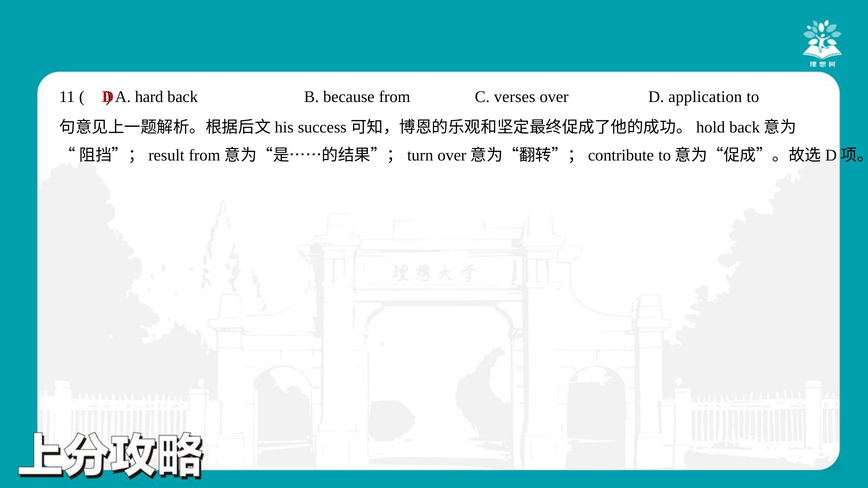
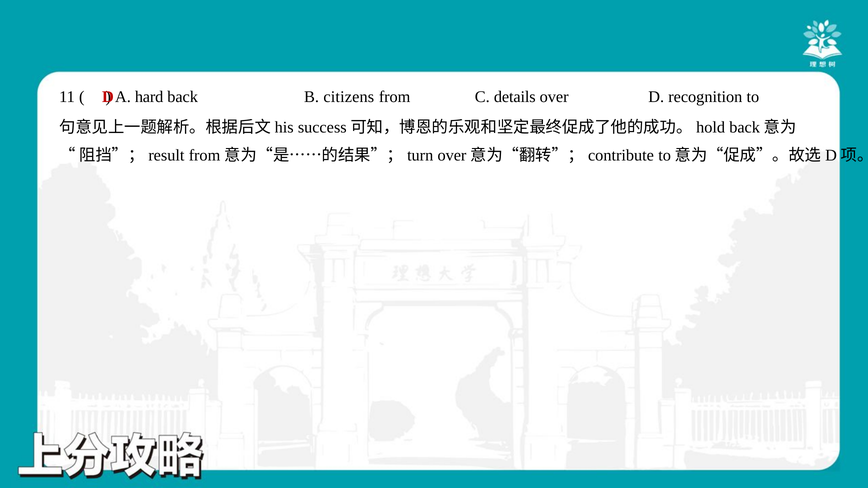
because: because -> citizens
verses: verses -> details
application: application -> recognition
